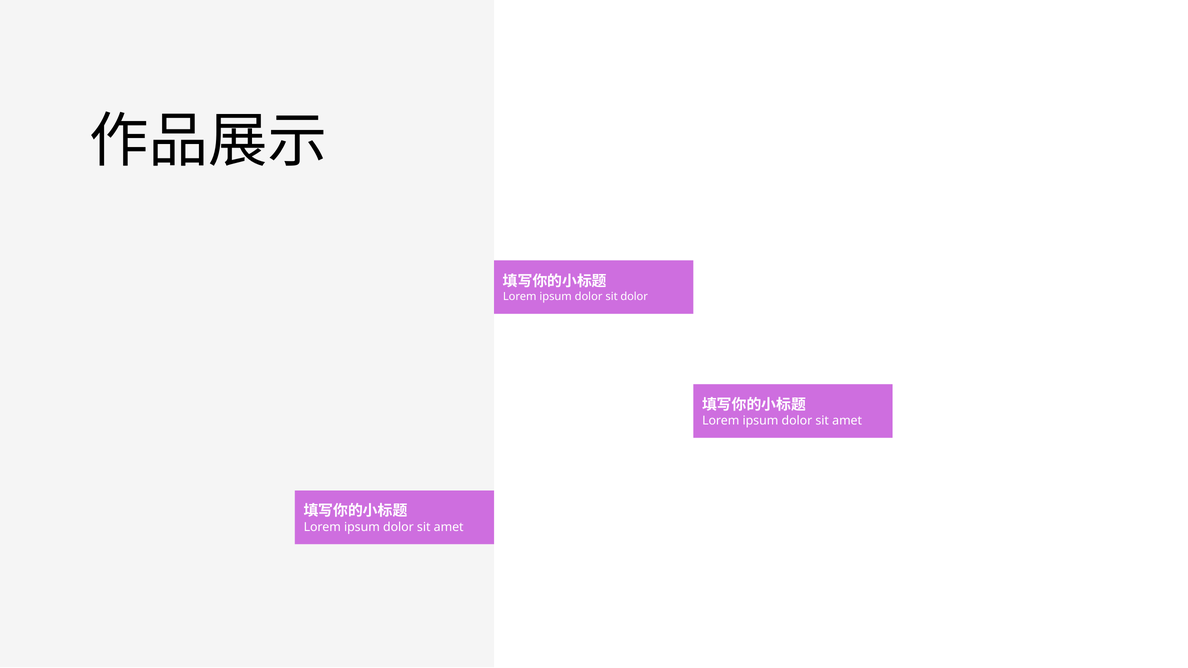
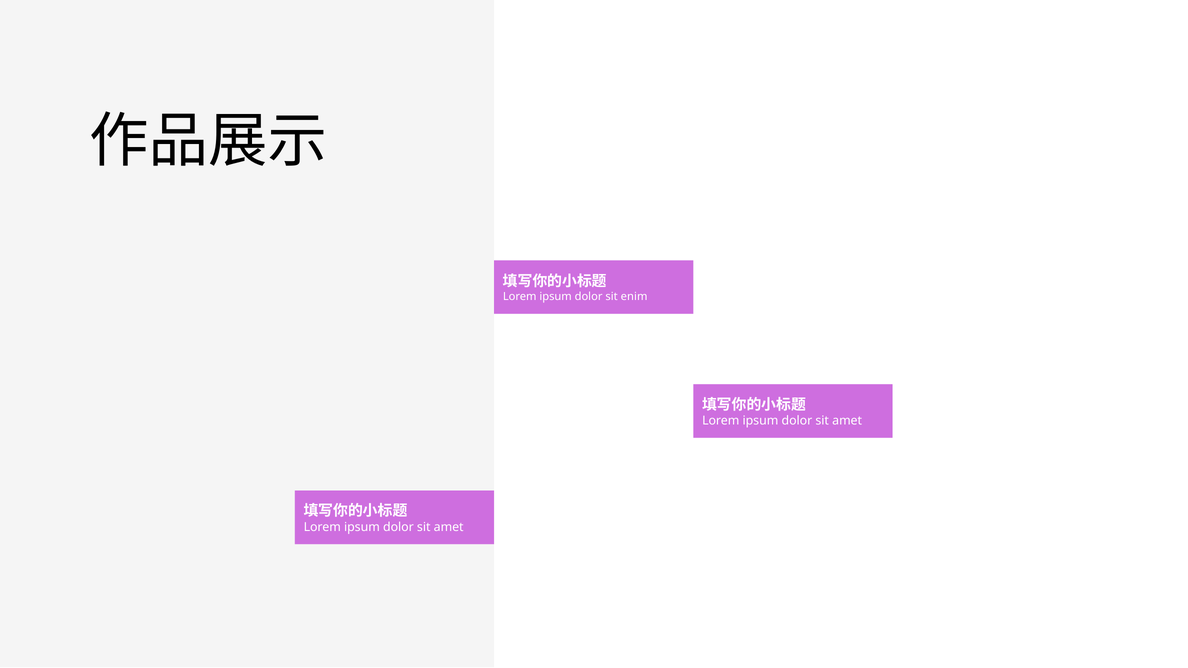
sit dolor: dolor -> enim
